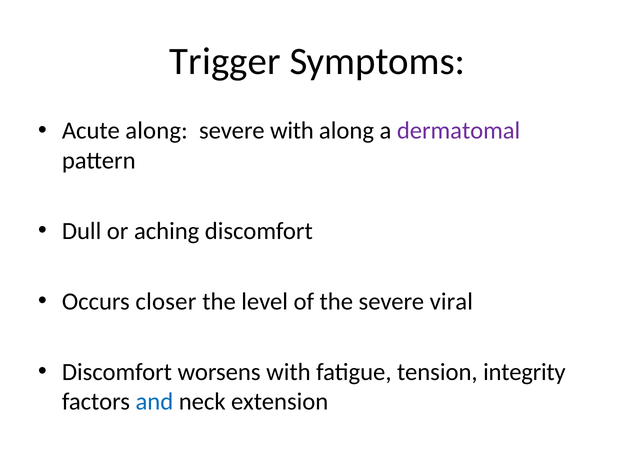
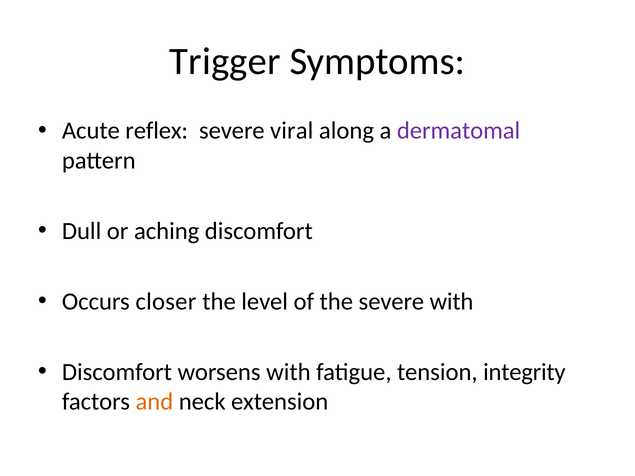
Acute along: along -> reflex
severe with: with -> viral
severe viral: viral -> with
and colour: blue -> orange
